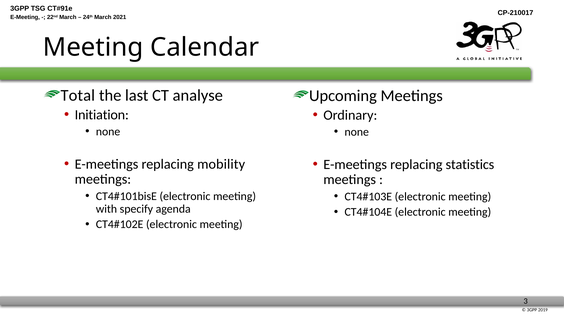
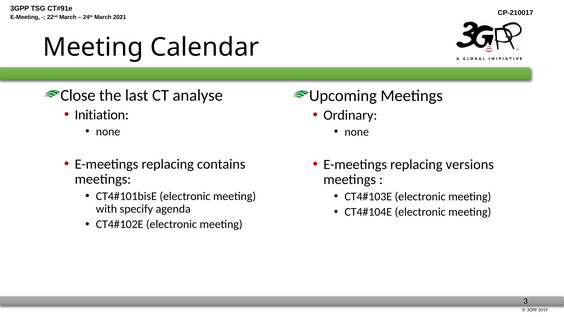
Total: Total -> Close
mobility: mobility -> contains
statistics: statistics -> versions
